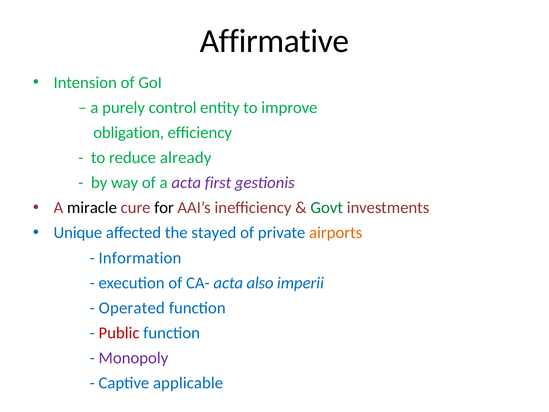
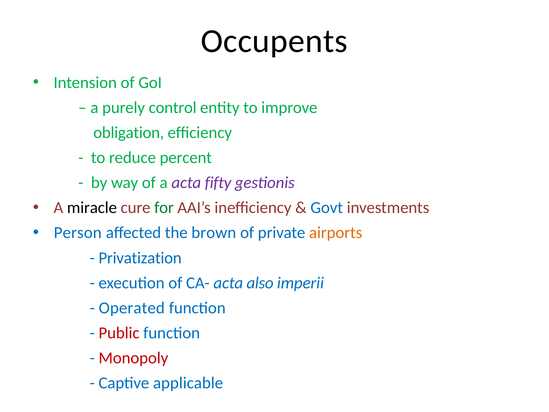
Affirmative: Affirmative -> Occupents
already: already -> percent
first: first -> fifty
for colour: black -> green
Govt colour: green -> blue
Unique: Unique -> Person
stayed: stayed -> brown
Information: Information -> Privatization
Monopoly colour: purple -> red
